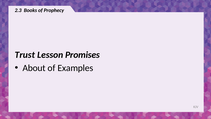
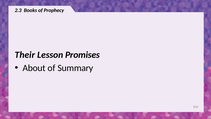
Trust: Trust -> Their
Examples: Examples -> Summary
